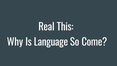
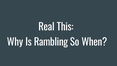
Language: Language -> Rambling
Come: Come -> When
